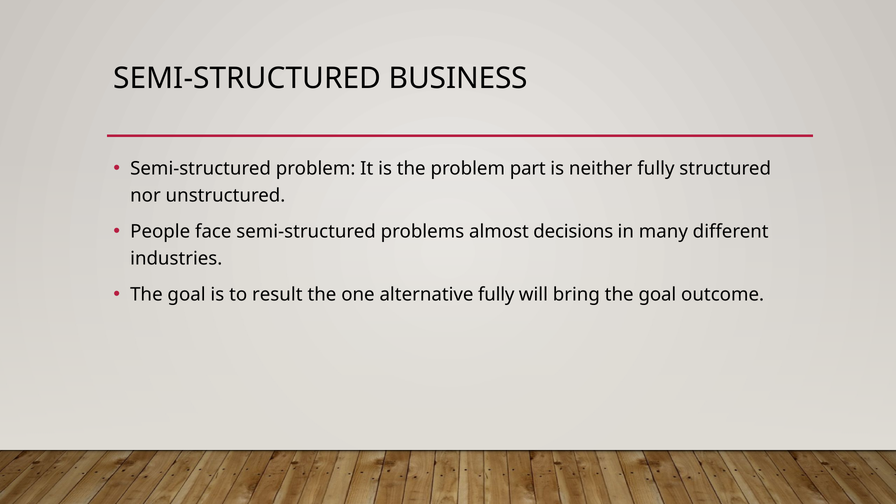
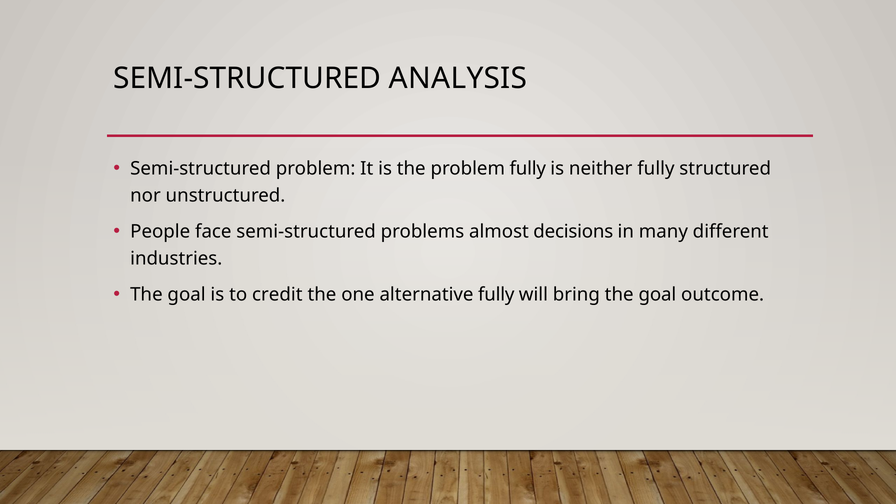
BUSINESS: BUSINESS -> ANALYSIS
problem part: part -> fully
result: result -> credit
